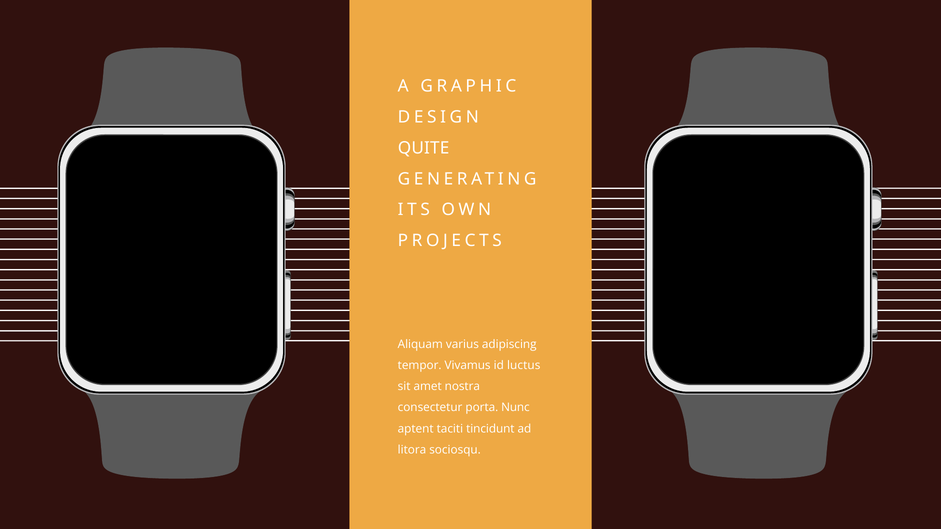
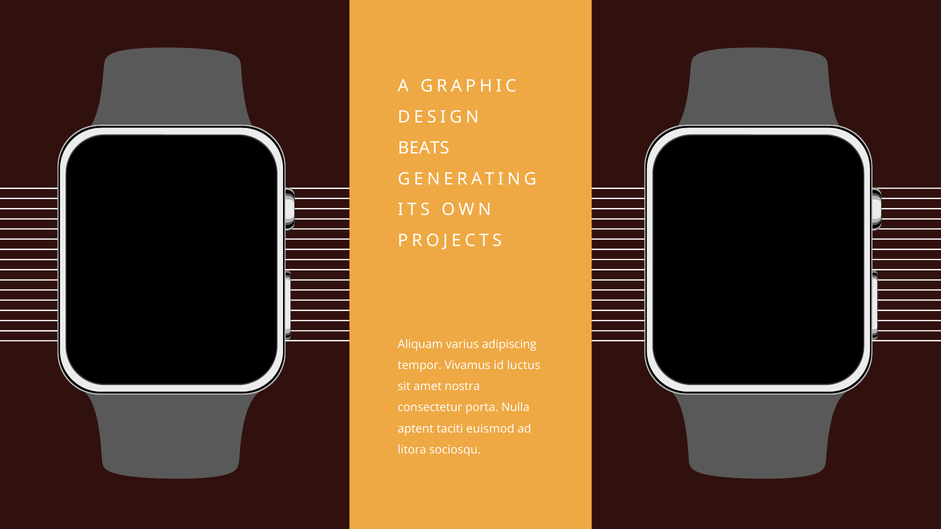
QUITE: QUITE -> BEATS
Nunc: Nunc -> Nulla
tincidunt: tincidunt -> euismod
